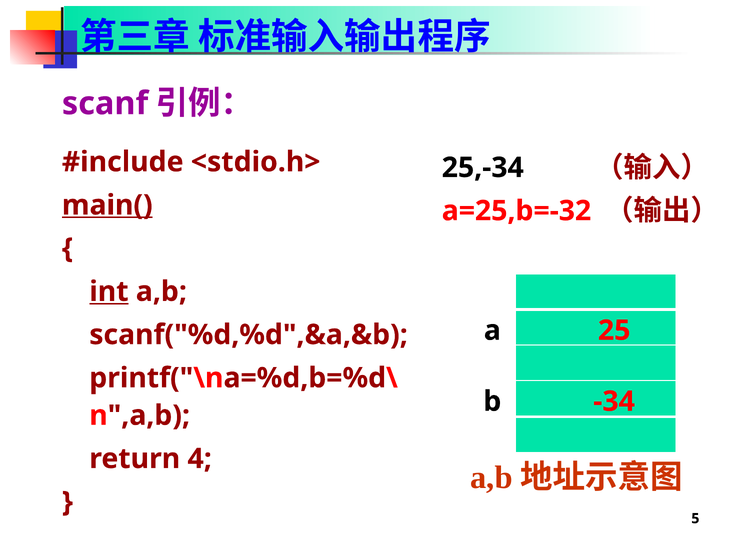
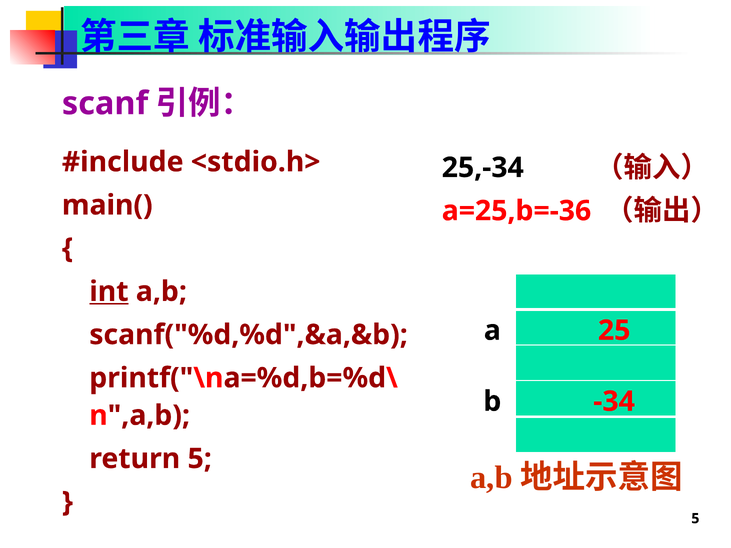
main( underline: present -> none
a=25,b=-32: a=25,b=-32 -> a=25,b=-36
return 4: 4 -> 5
